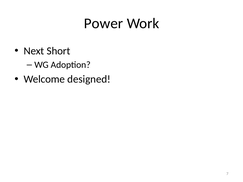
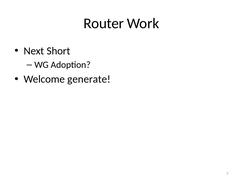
Power: Power -> Router
designed: designed -> generate
